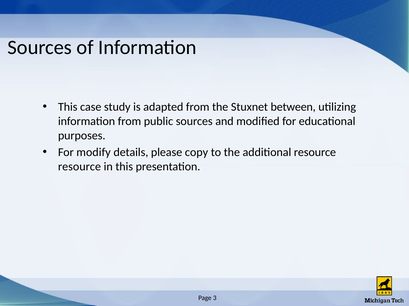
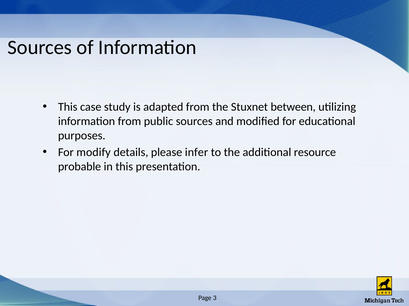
copy: copy -> infer
resource at (79, 167): resource -> probable
